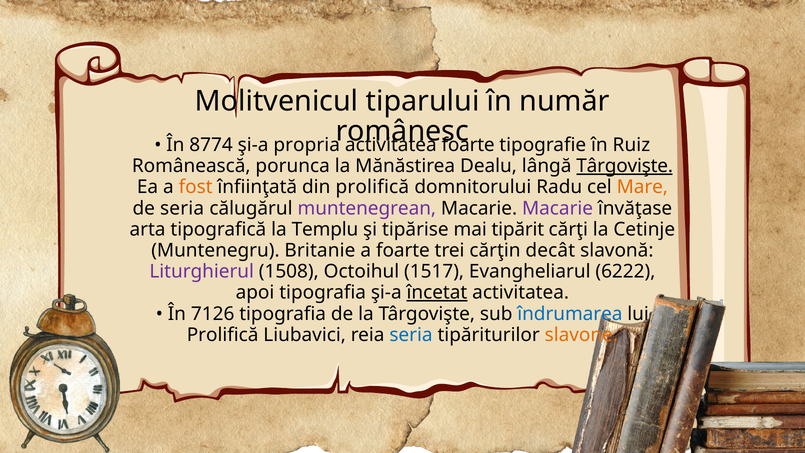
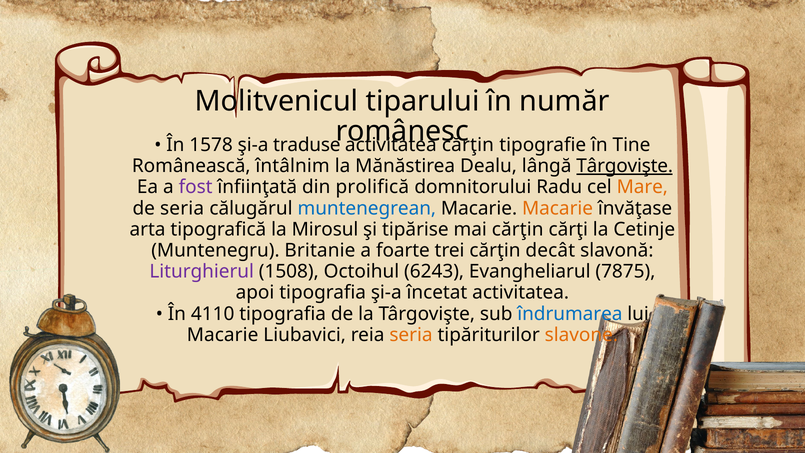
8774: 8774 -> 1578
propria: propria -> traduse
foarte at (468, 145): foarte -> cărţin
Ruiz: Ruiz -> Tine
porunca: porunca -> întâlnim
fost colour: orange -> purple
muntenegrean colour: purple -> blue
Macarie at (558, 208) colour: purple -> orange
Templu: Templu -> Mirosul
mai tipărit: tipărit -> cărţin
1517: 1517 -> 6243
6222: 6222 -> 7875
încetat underline: present -> none
7126: 7126 -> 4110
Prolifică at (223, 335): Prolifică -> Macarie
seria at (411, 335) colour: blue -> orange
